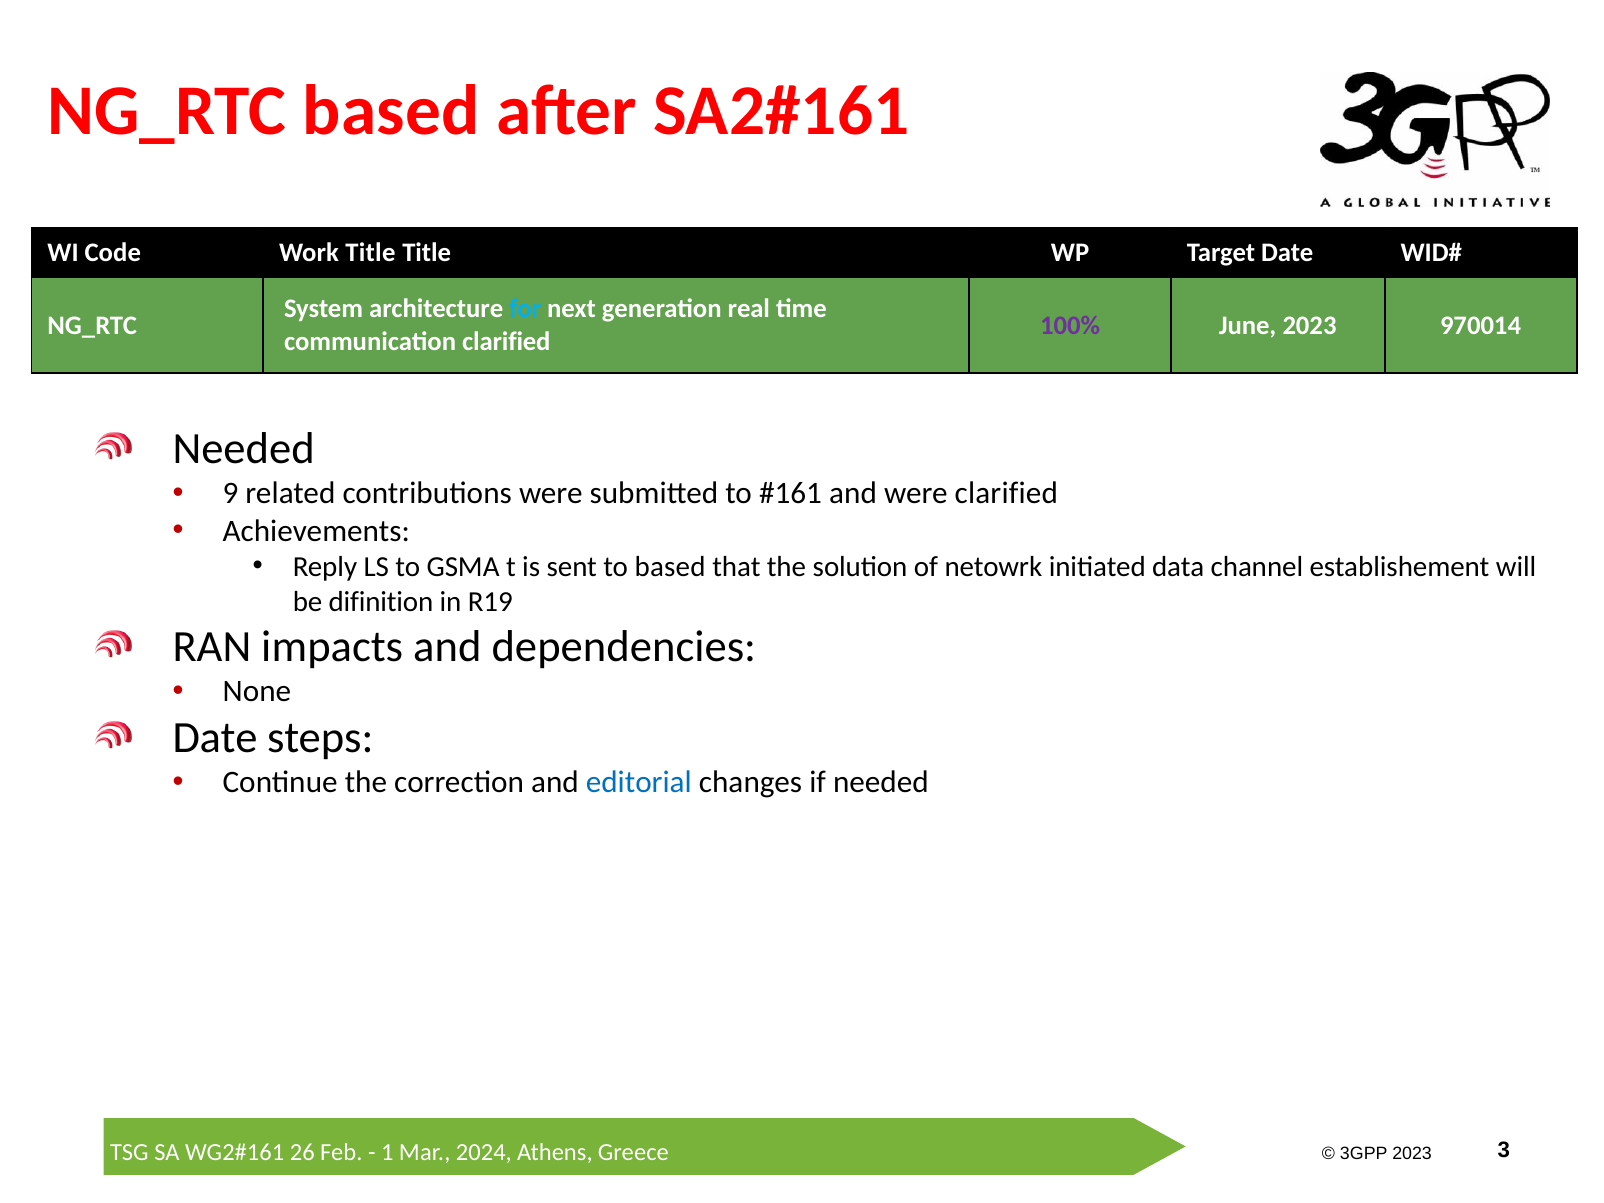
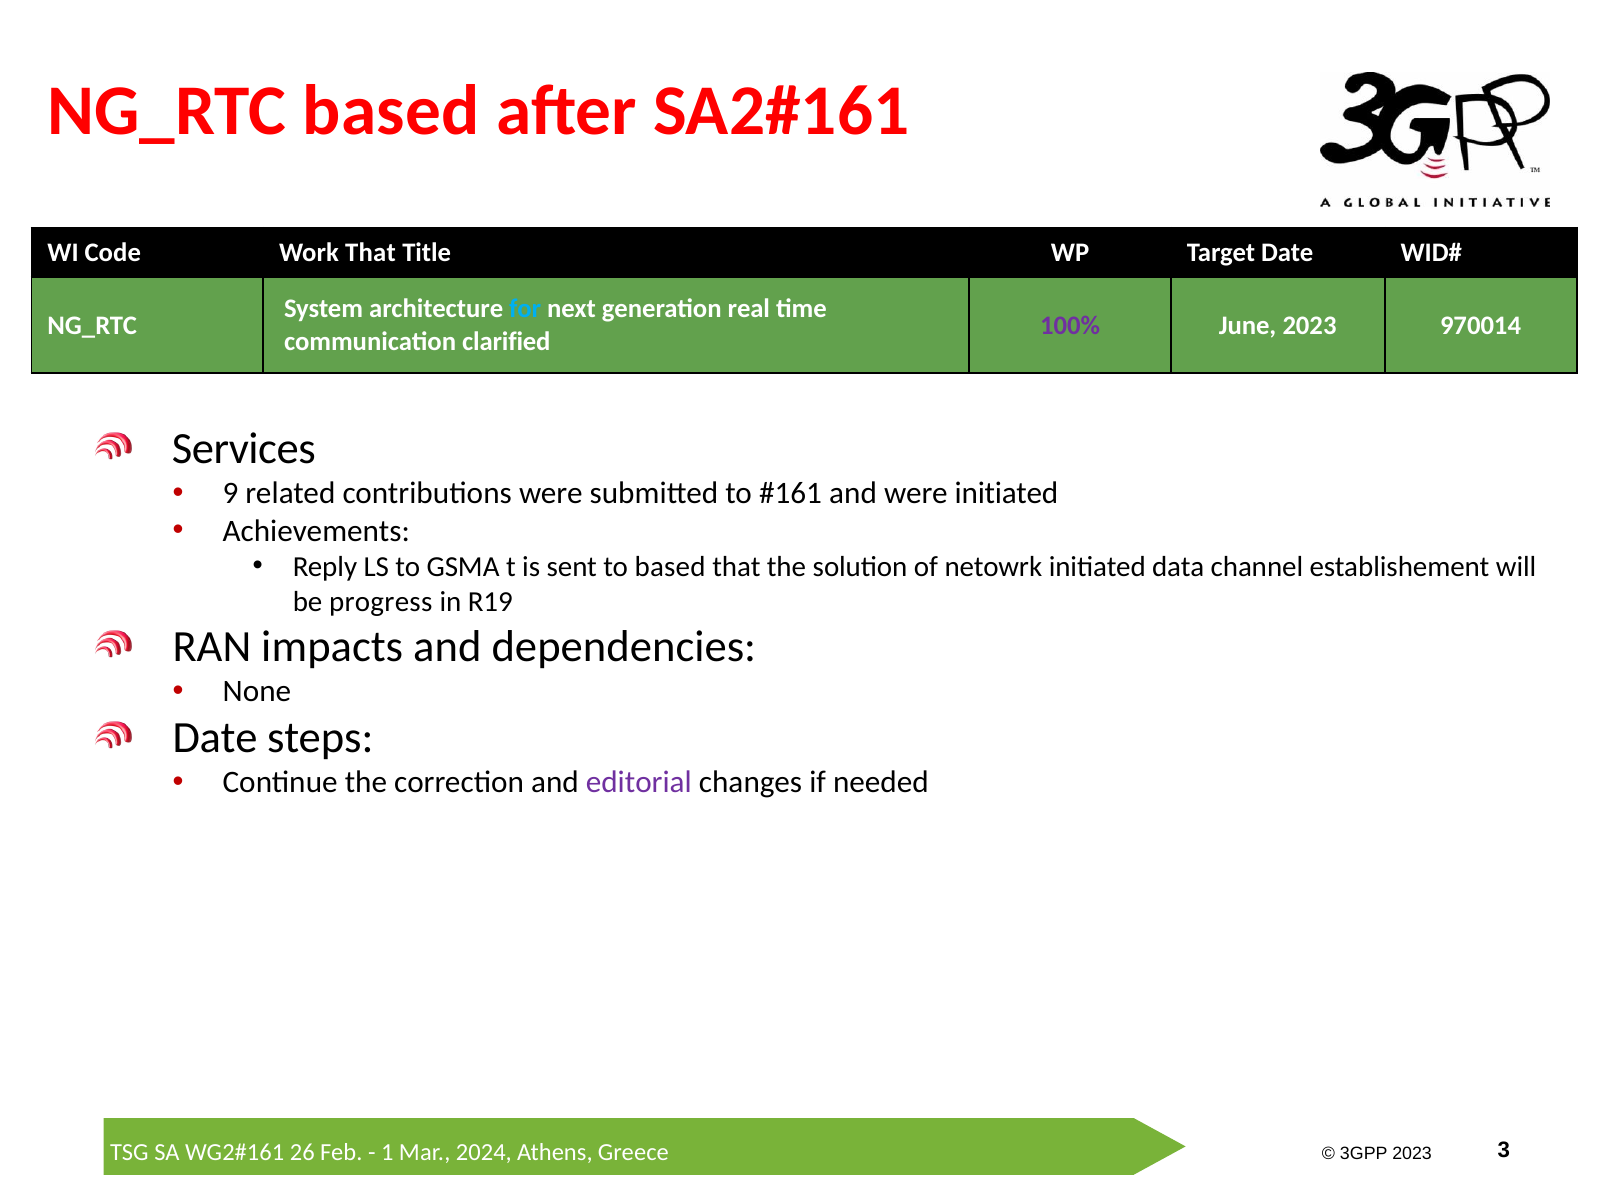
Work Title: Title -> That
Needed at (244, 449): Needed -> Services
were clarified: clarified -> initiated
difinition: difinition -> progress
editorial colour: blue -> purple
